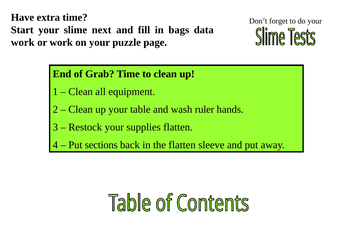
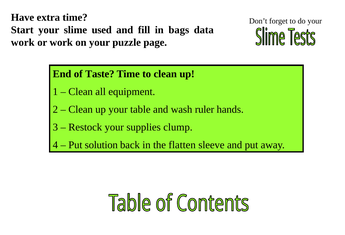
next: next -> used
Grab: Grab -> Taste
supplies flatten: flatten -> clump
sections: sections -> solution
